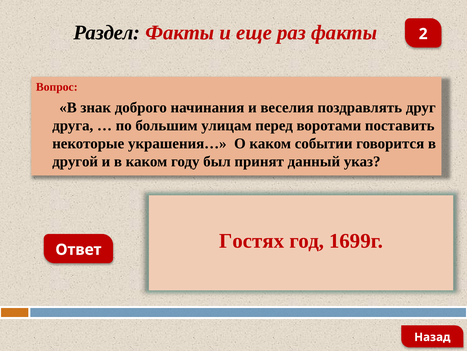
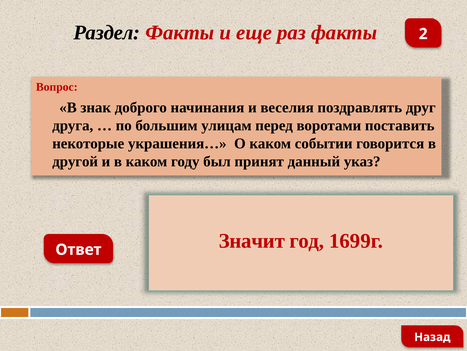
Гостях: Гостях -> Значит
